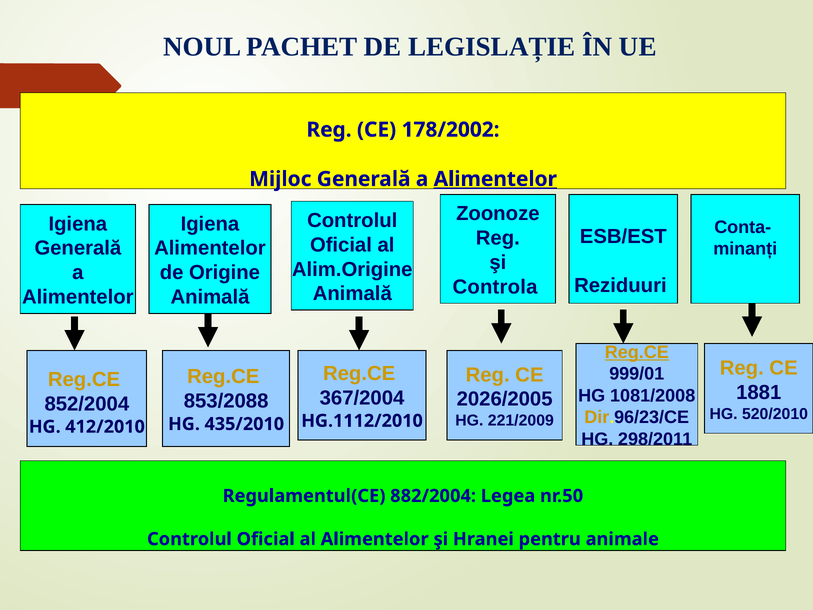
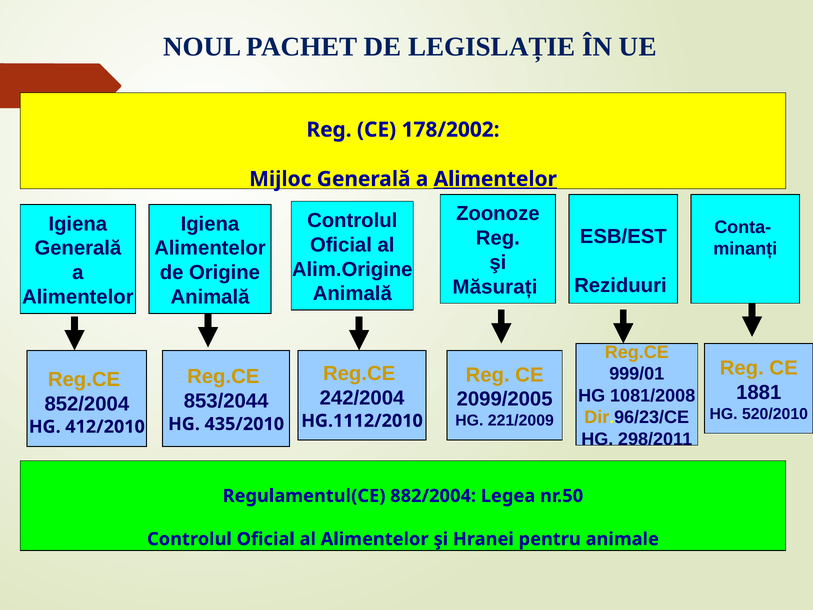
Controla: Controla -> Măsurați
Reg.CE at (637, 352) underline: present -> none
367/2004: 367/2004 -> 242/2004
2026/2005: 2026/2005 -> 2099/2005
853/2088: 853/2088 -> 853/2044
